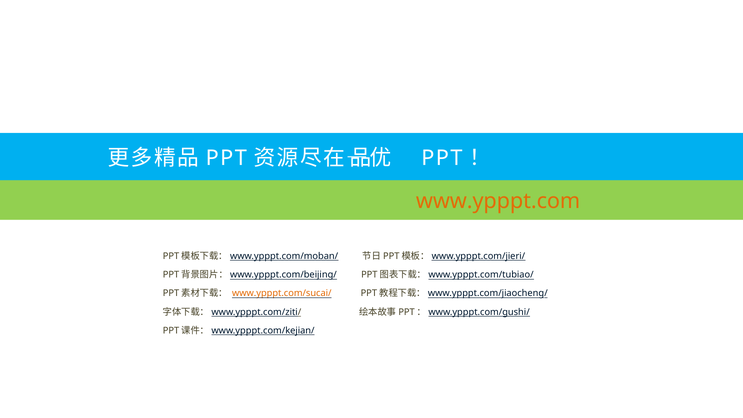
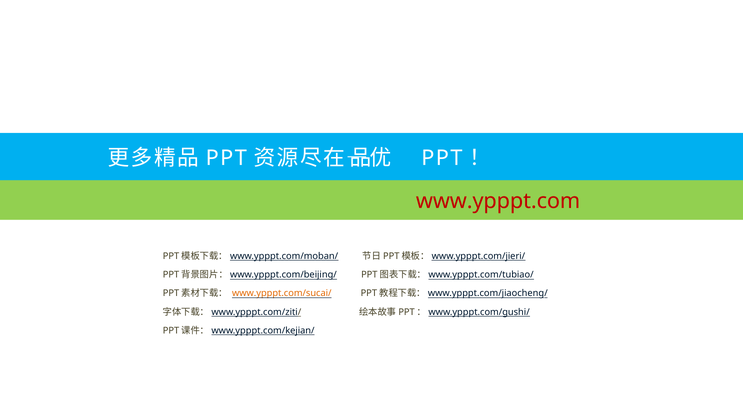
www.ypppt.com colour: orange -> red
